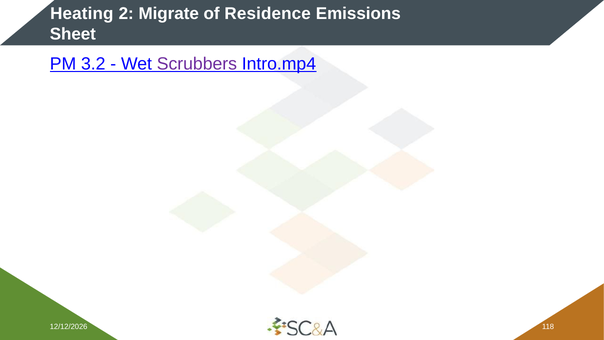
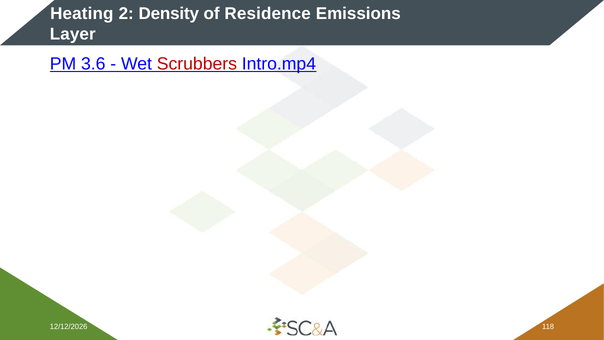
Migrate: Migrate -> Density
Sheet: Sheet -> Layer
3.2: 3.2 -> 3.6
Scrubbers colour: purple -> red
